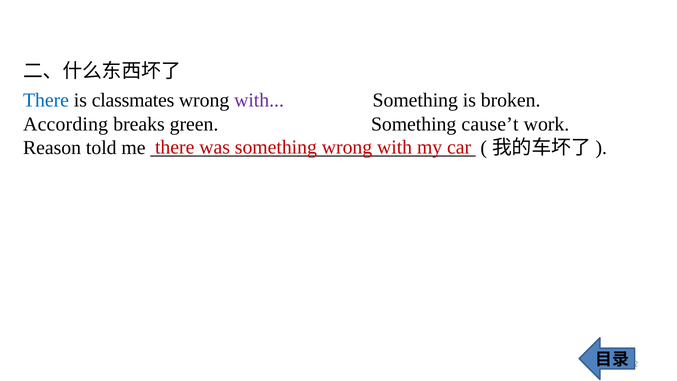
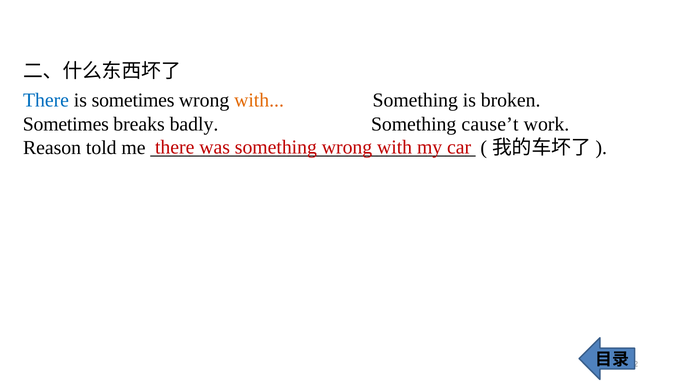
is classmates: classmates -> sometimes
with at (259, 100) colour: purple -> orange
According at (66, 124): According -> Sometimes
green: green -> badly
